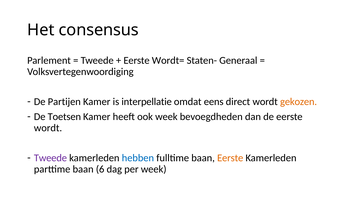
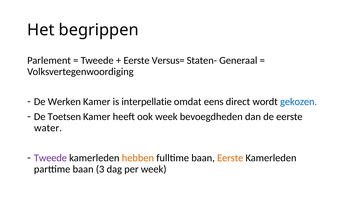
consensus: consensus -> begrippen
Wordt=: Wordt= -> Versus=
Partijen: Partijen -> Werken
gekozen colour: orange -> blue
wordt at (48, 128): wordt -> water
hebben colour: blue -> orange
6: 6 -> 3
